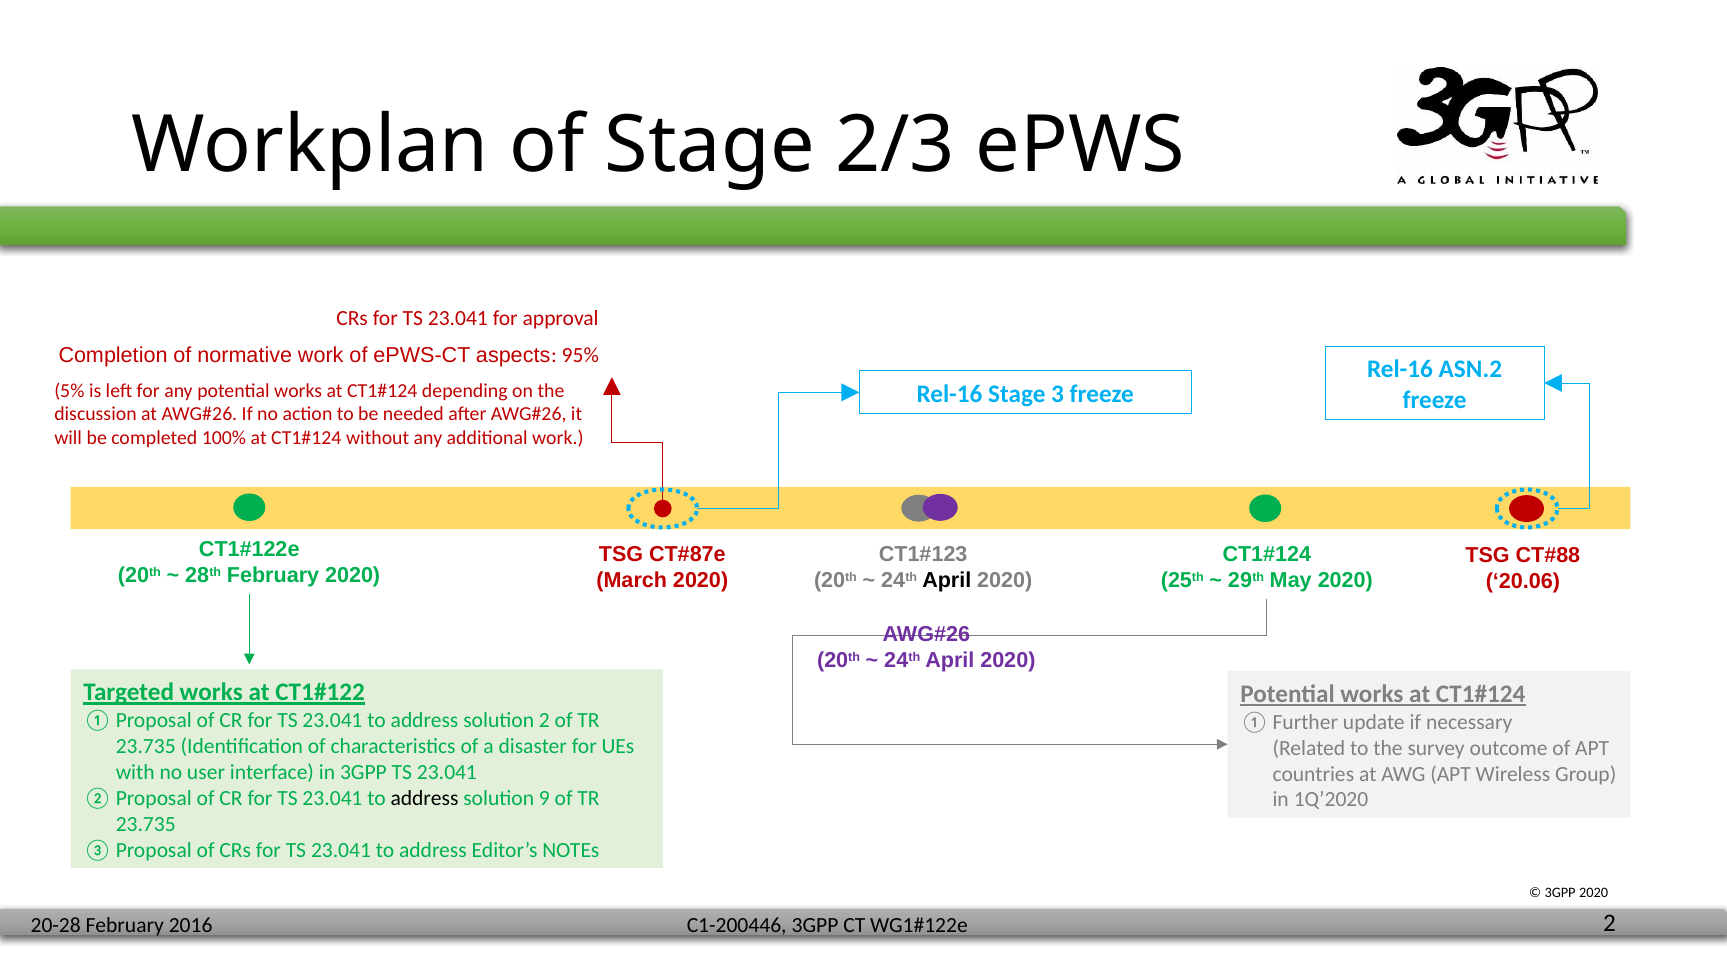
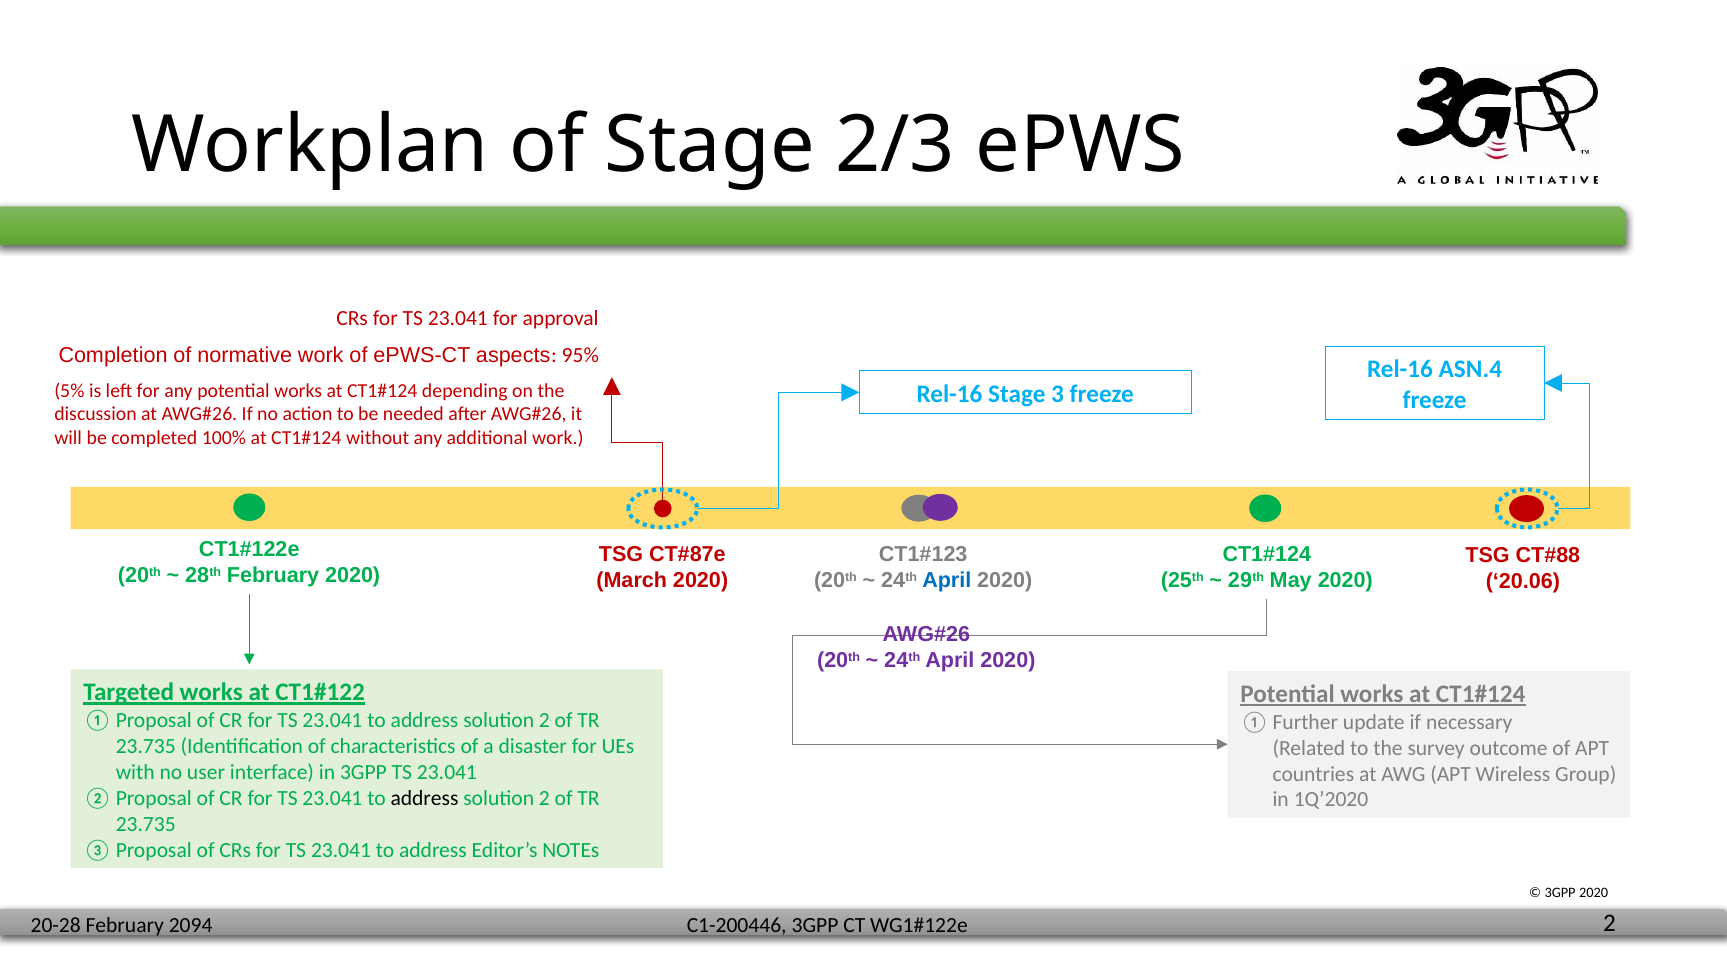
ASN.2: ASN.2 -> ASN.4
April at (947, 580) colour: black -> blue
9 at (544, 798): 9 -> 2
2016: 2016 -> 2094
